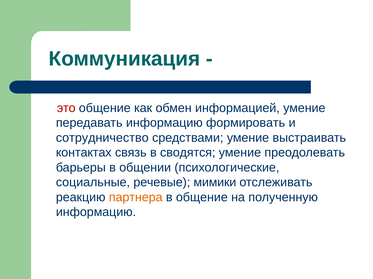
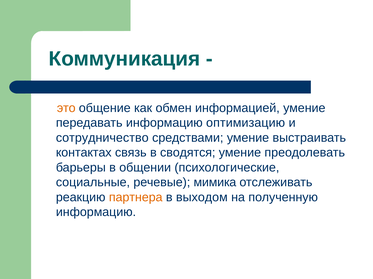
это colour: red -> orange
формировать: формировать -> оптимизацию
мимики: мимики -> мимика
в общение: общение -> выходом
